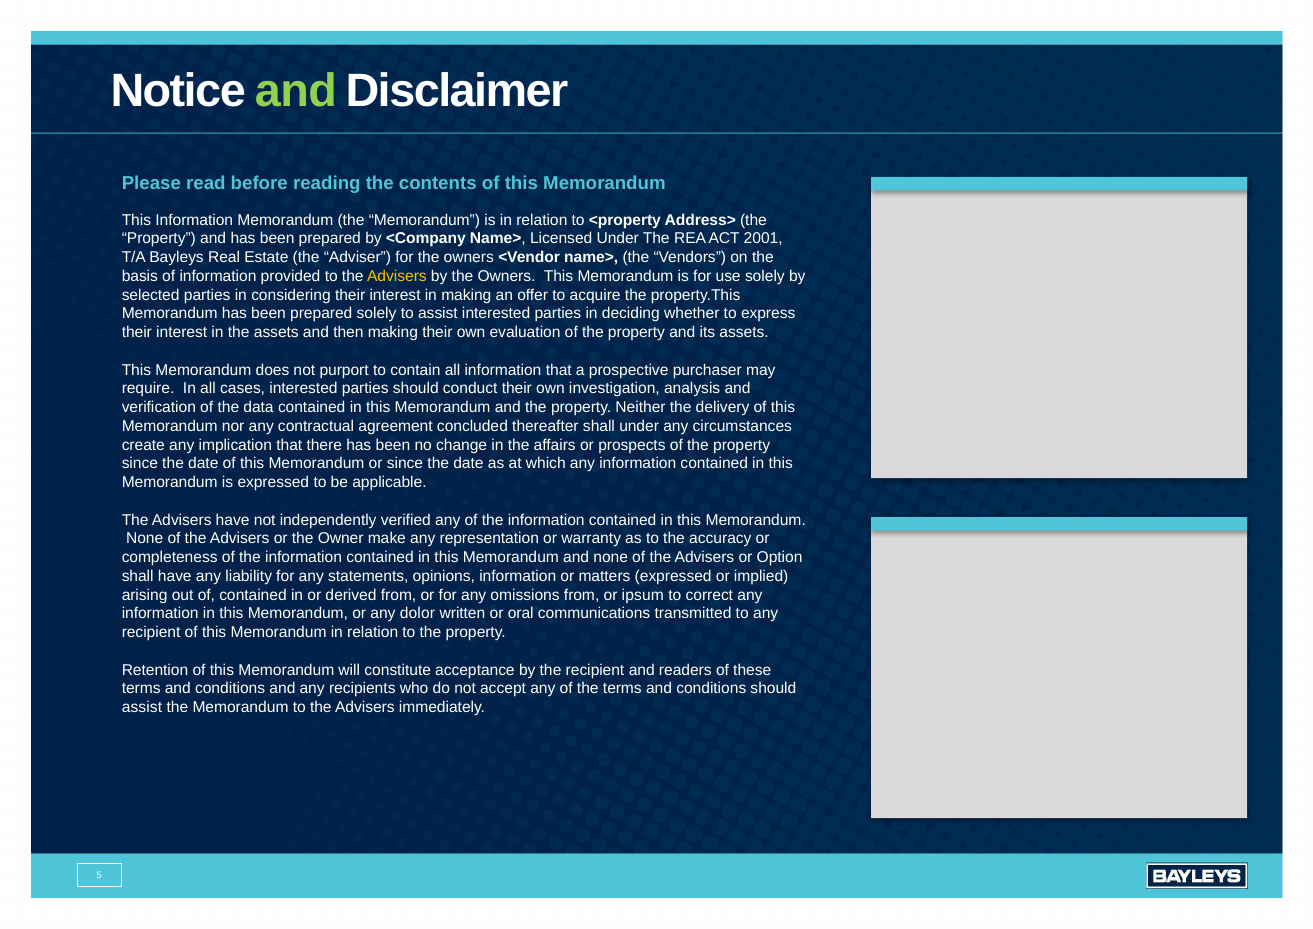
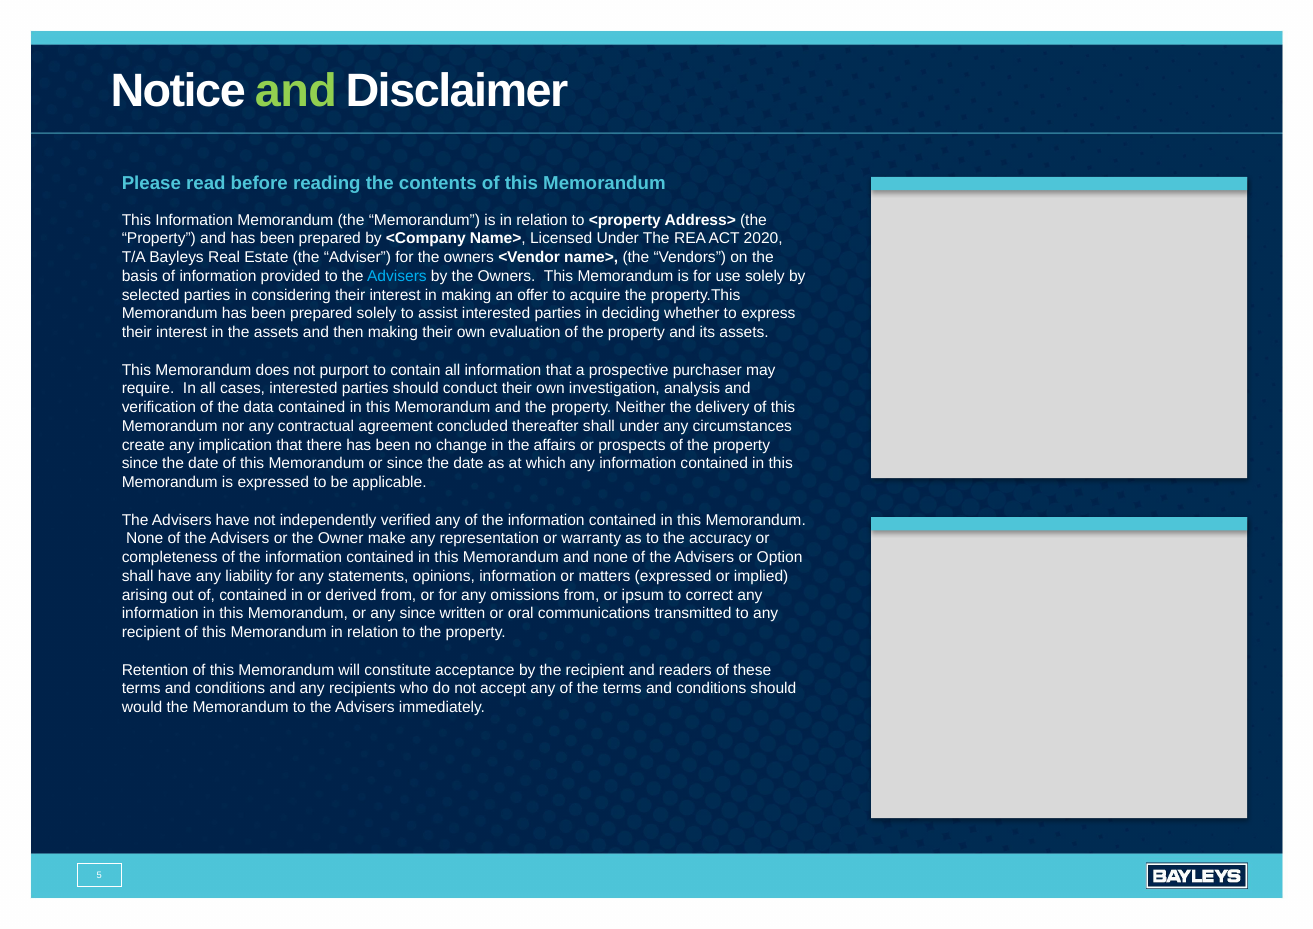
2001: 2001 -> 2020
Advisers at (397, 276) colour: yellow -> light blue
any dolor: dolor -> since
assist at (142, 707): assist -> would
